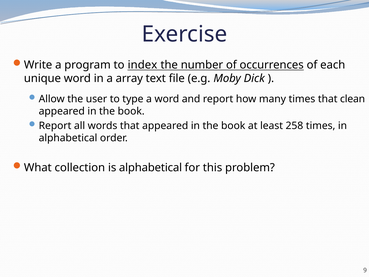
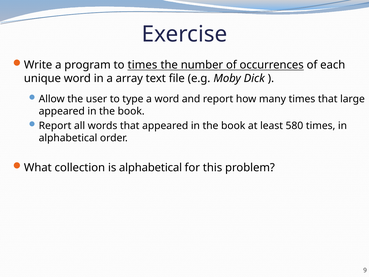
to index: index -> times
clean: clean -> large
258: 258 -> 580
